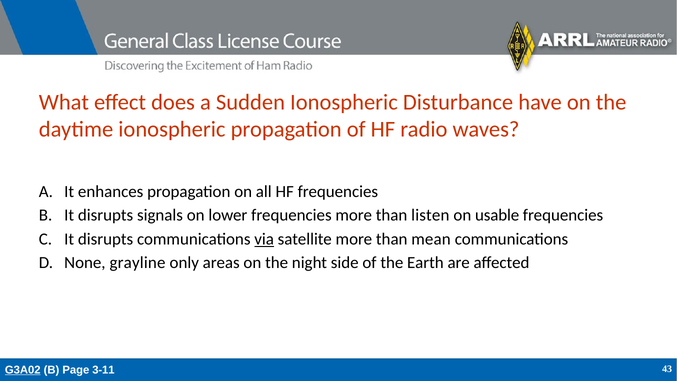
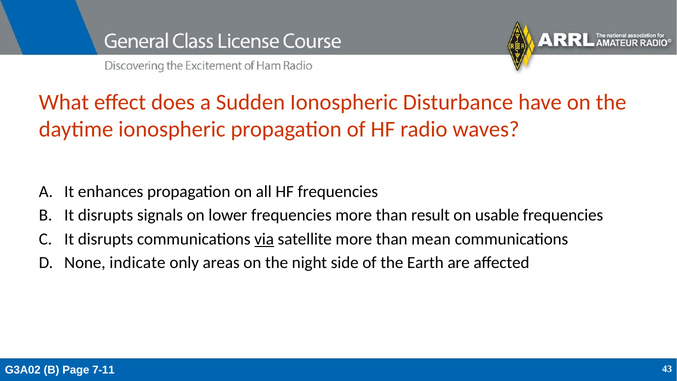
listen: listen -> result
grayline: grayline -> indicate
G3A02 underline: present -> none
3-11: 3-11 -> 7-11
